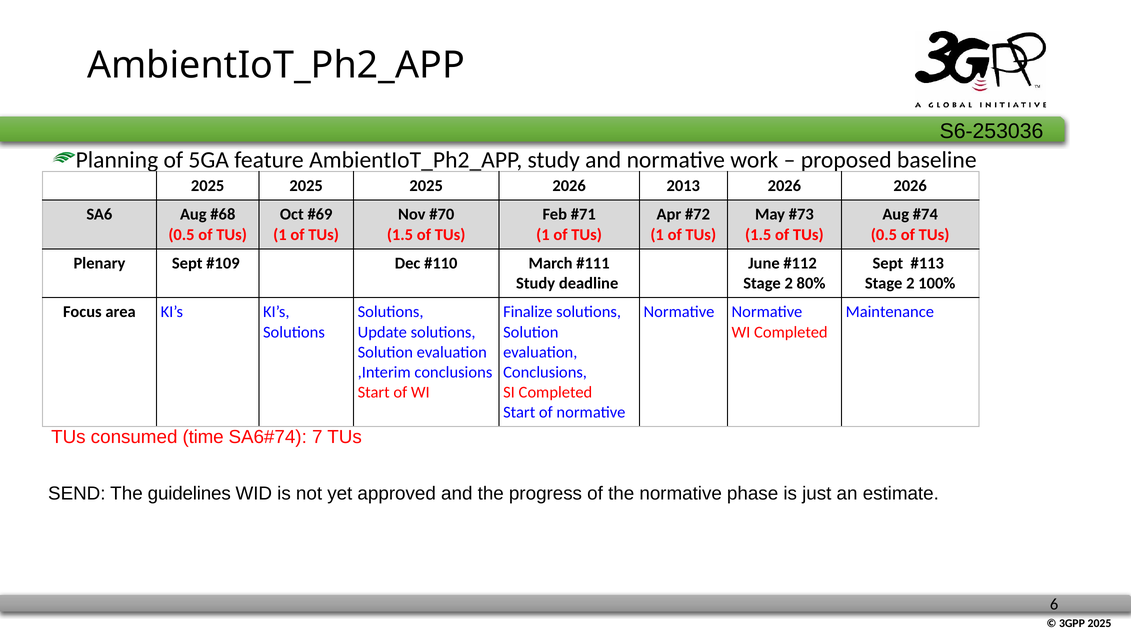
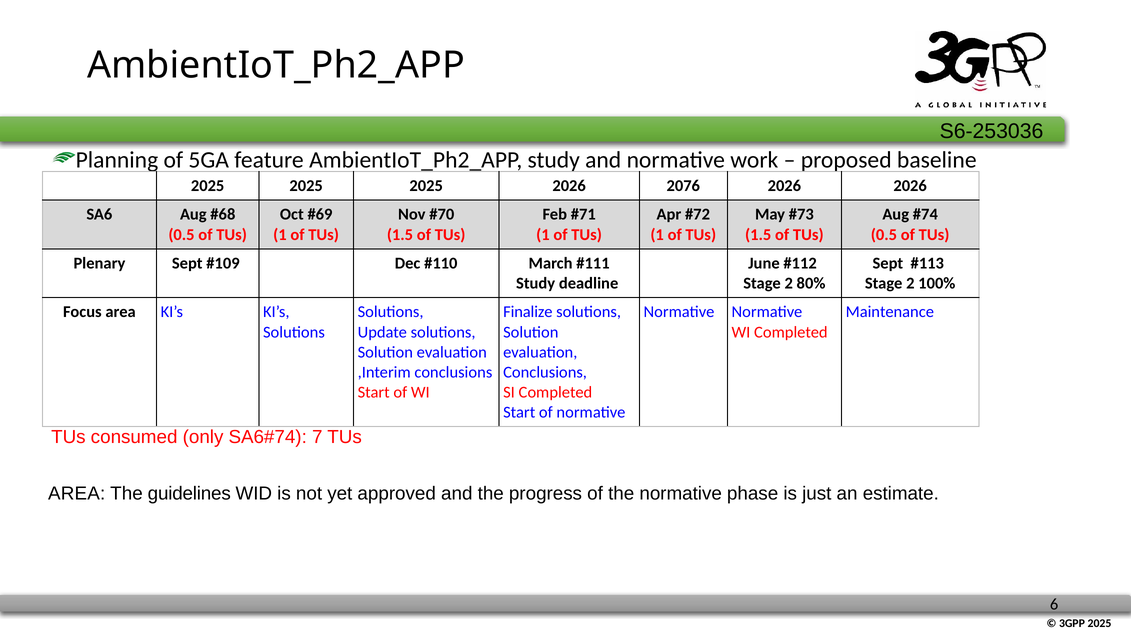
2013: 2013 -> 2076
time: time -> only
SEND at (77, 494): SEND -> AREA
